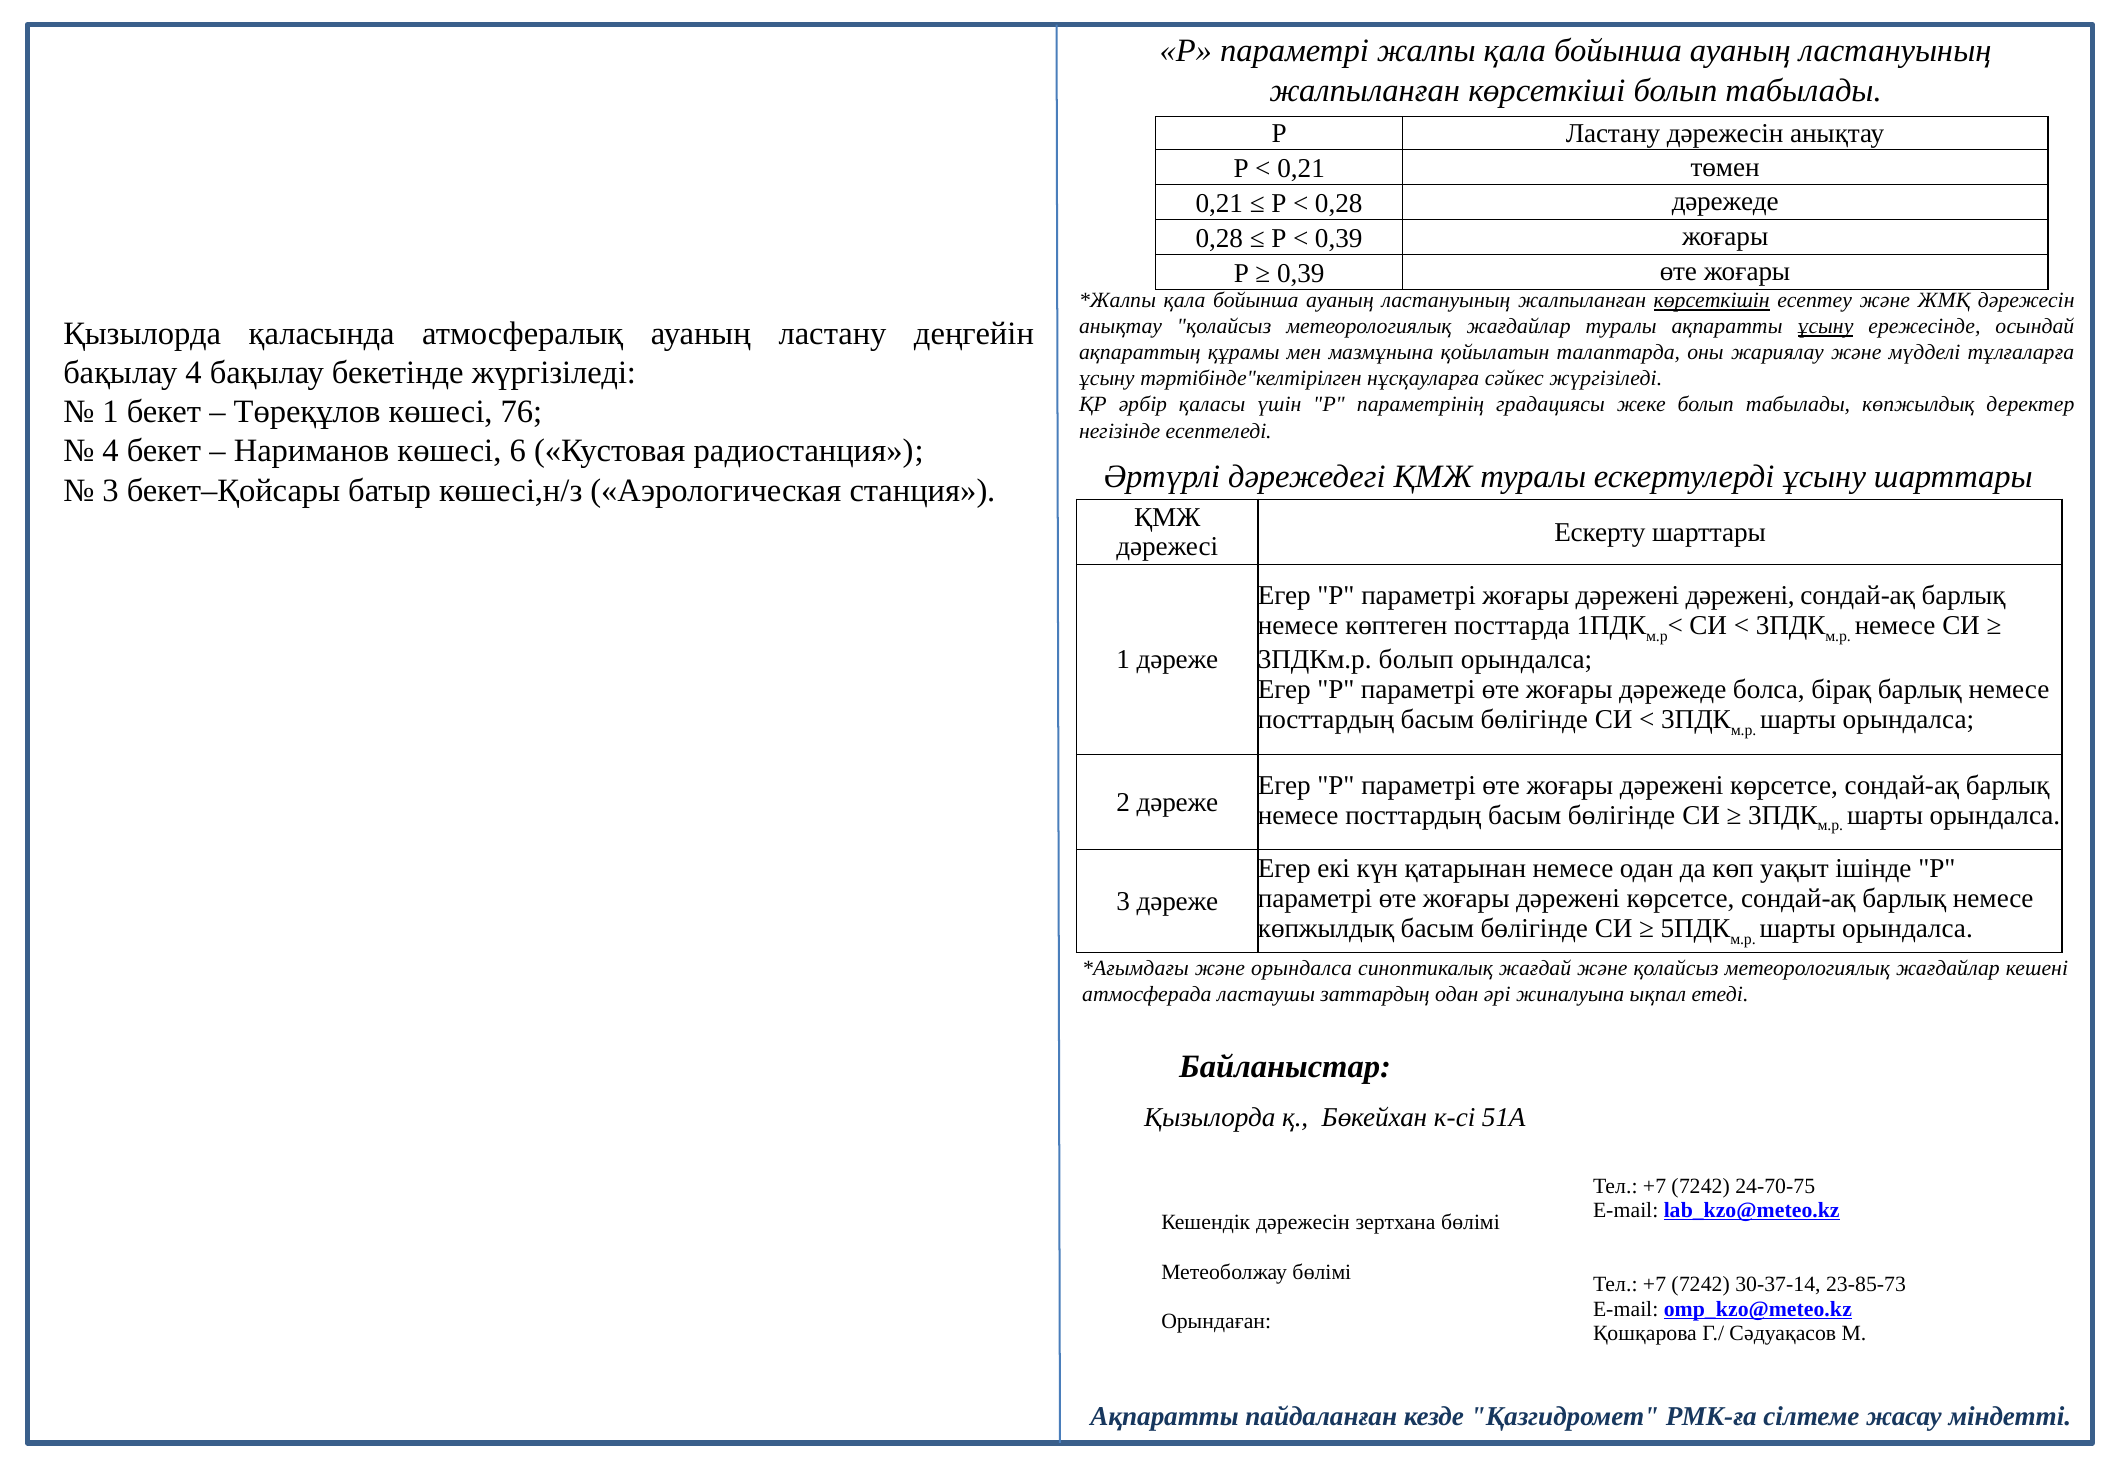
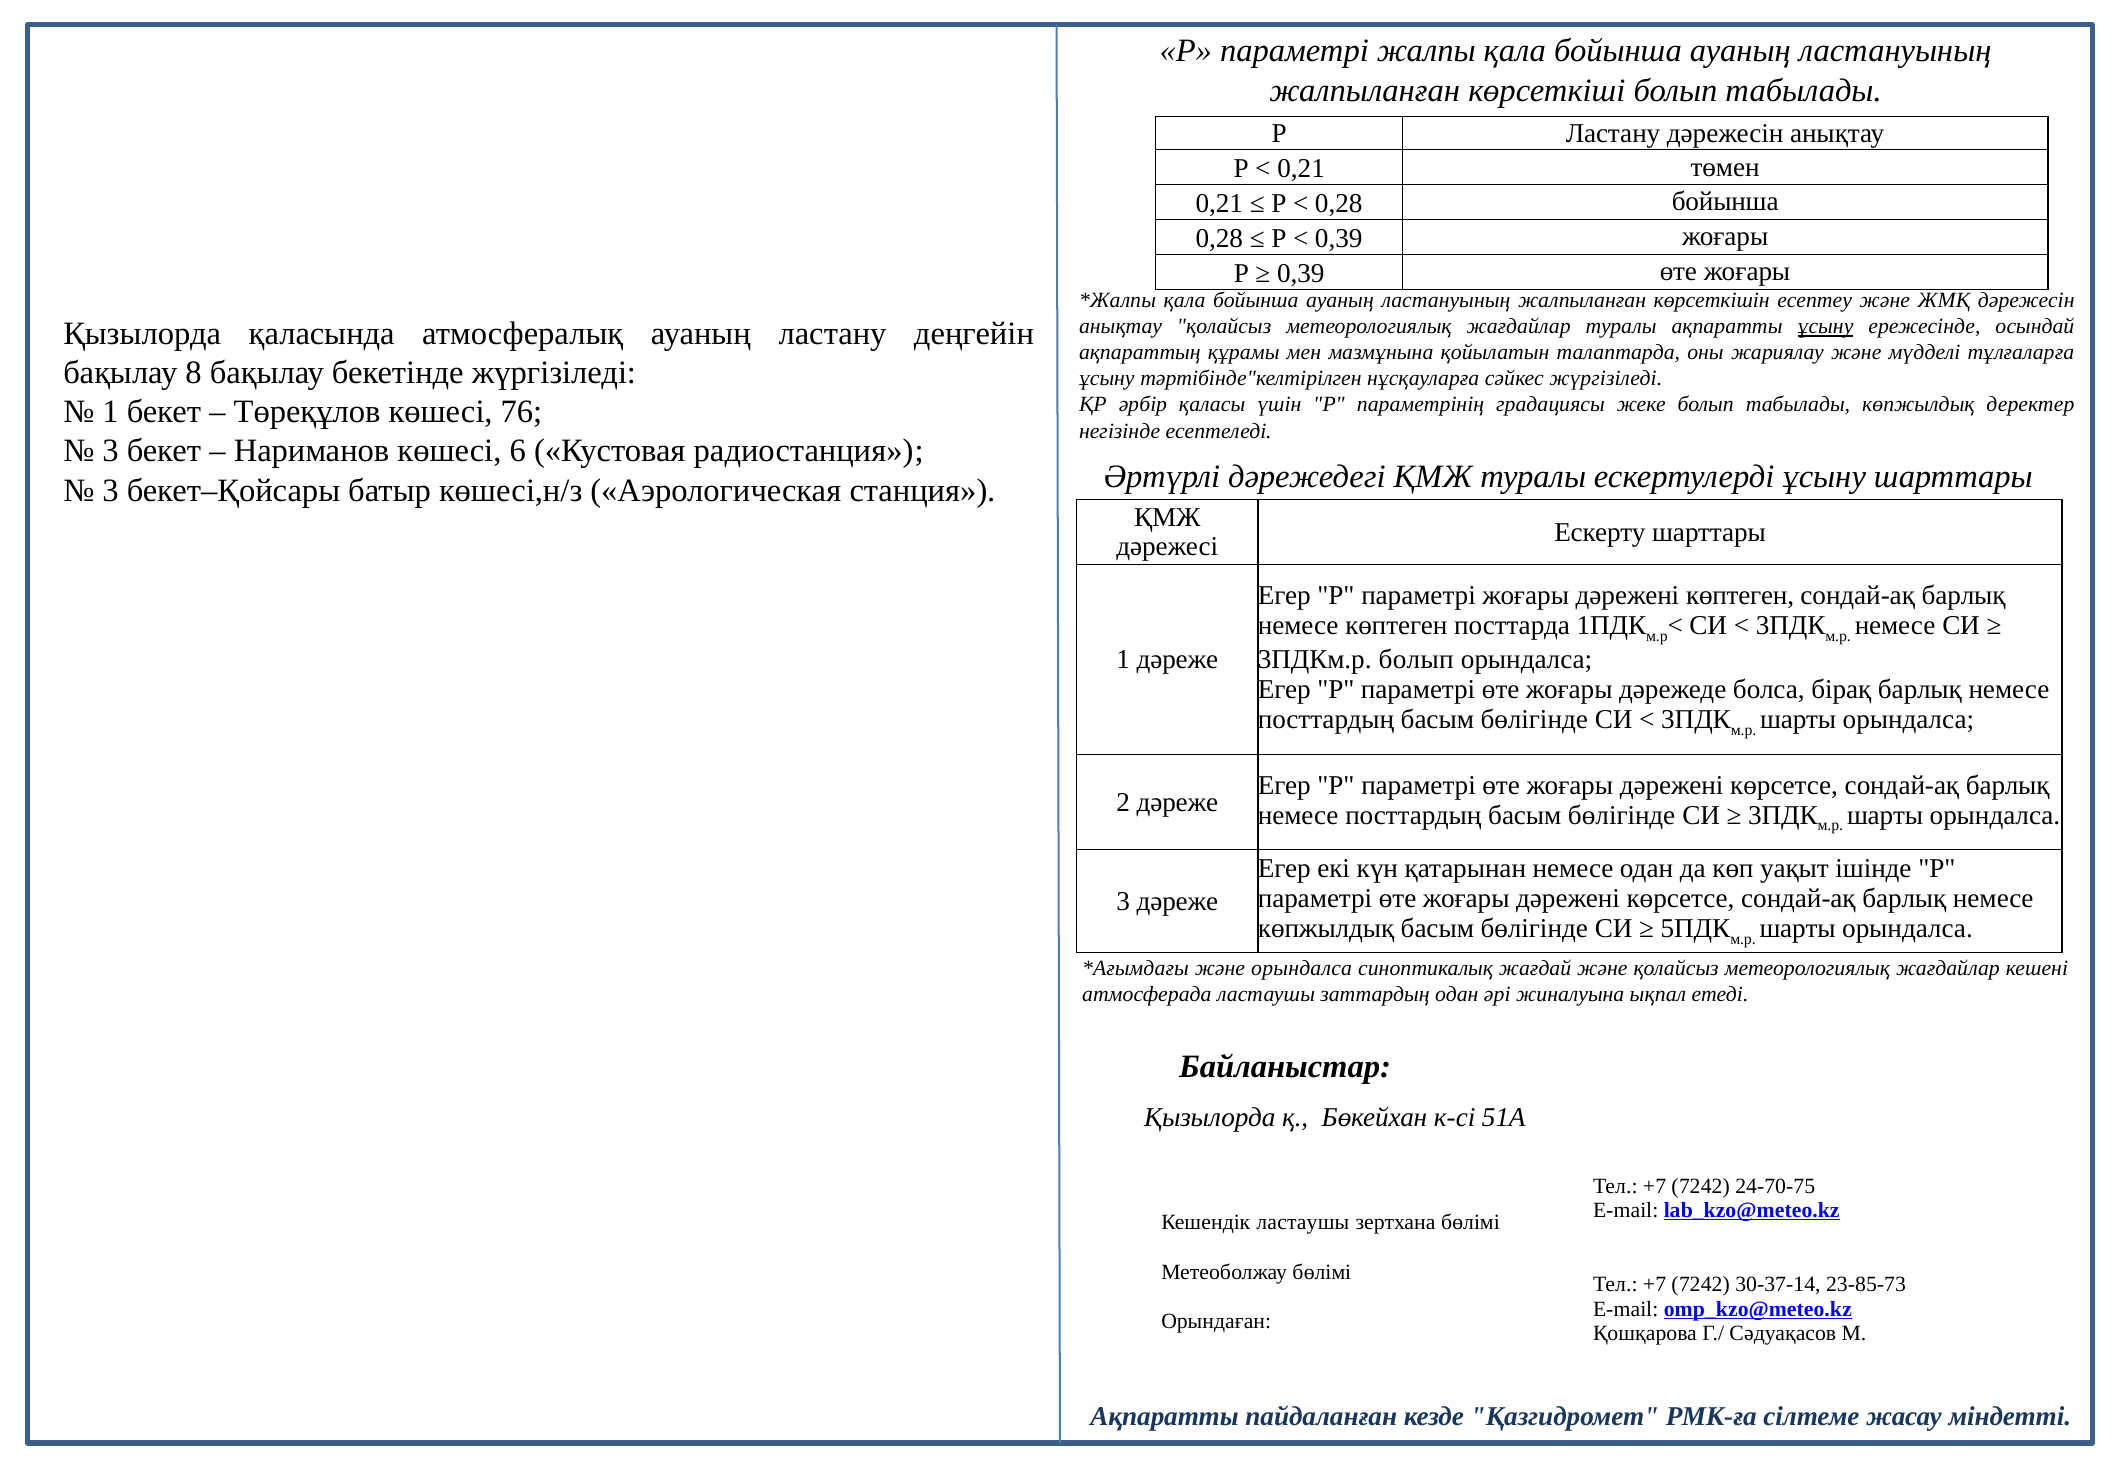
0,28 дәрежеде: дәрежеде -> бойынша
көрсеткішін underline: present -> none
бақылау 4: 4 -> 8
4 at (111, 451): 4 -> 3
дәрежені дәрежені: дәрежені -> көптеген
Кешендік дәрежесін: дәрежесін -> ластаушы
